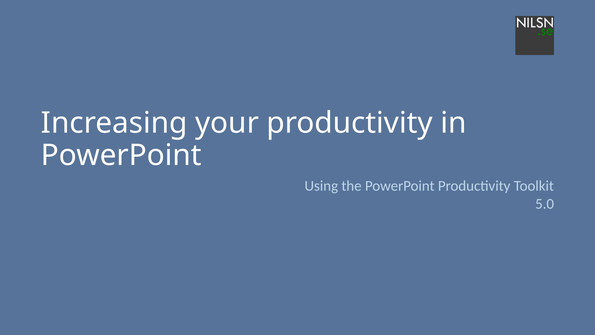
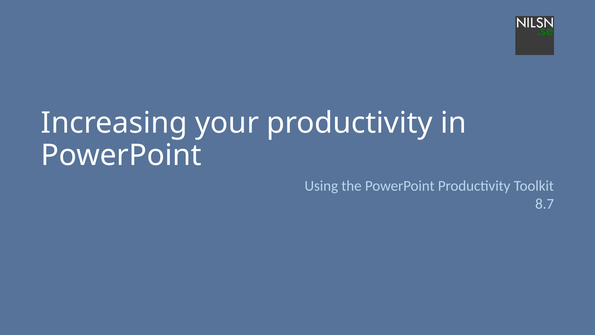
5.0: 5.0 -> 8.7
